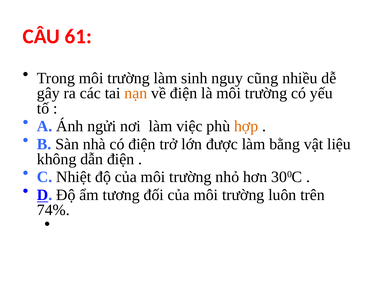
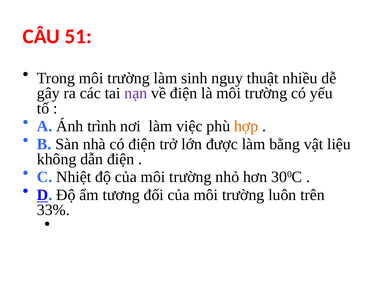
61: 61 -> 51
cũng: cũng -> thuật
nạn colour: orange -> purple
ngửi: ngửi -> trình
74%: 74% -> 33%
